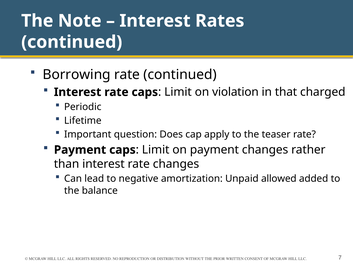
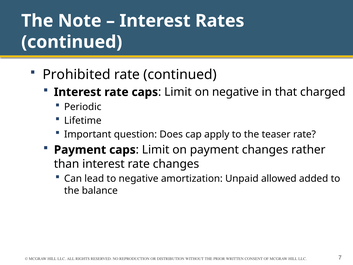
Borrowing: Borrowing -> Prohibited
on violation: violation -> negative
